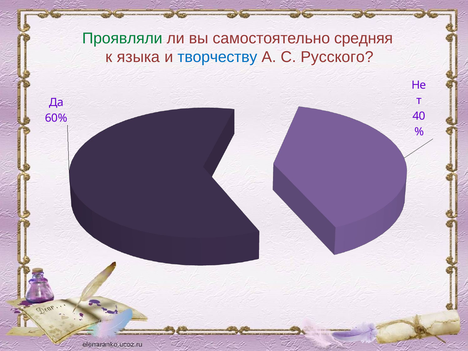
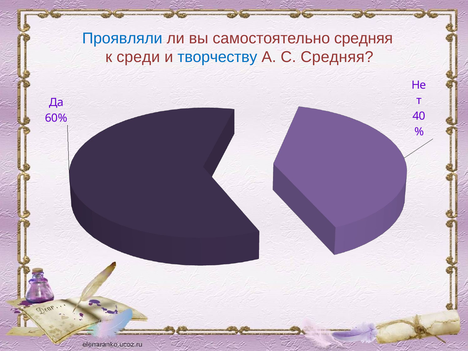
Проявляли colour: green -> blue
языка: языка -> среди
С Русского: Русского -> Средняя
